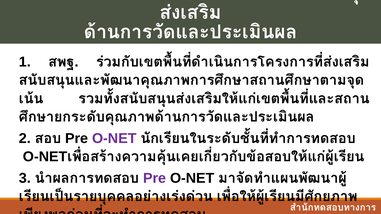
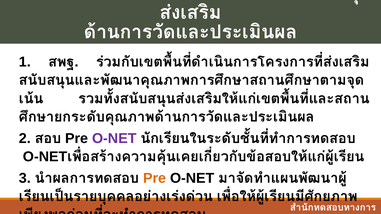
Pre at (155, 178) colour: purple -> orange
